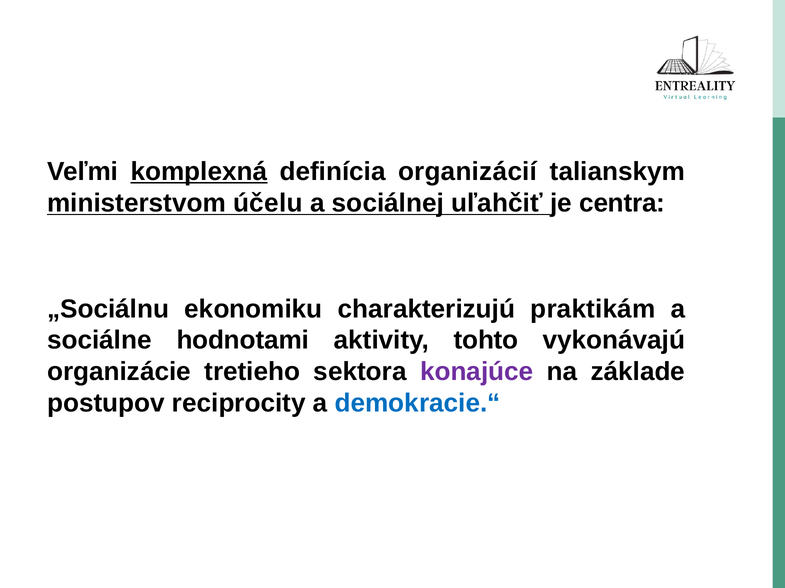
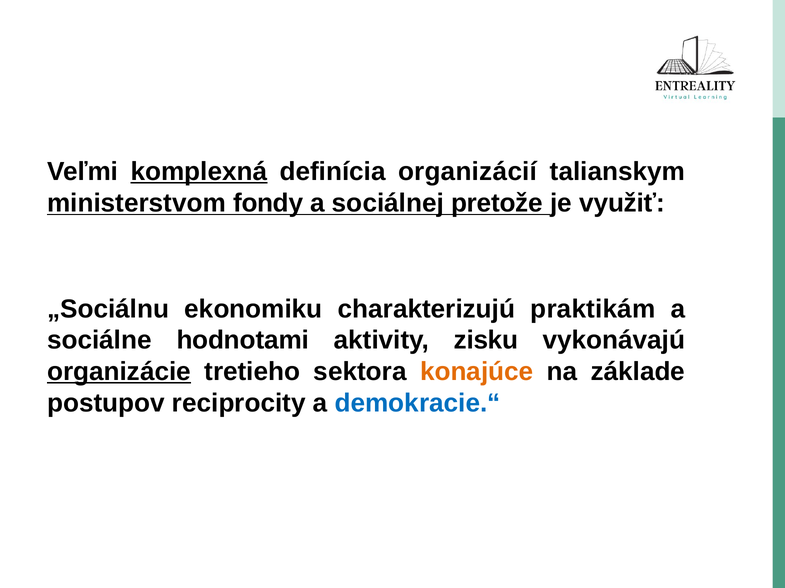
účelu: účelu -> fondy
uľahčiť: uľahčiť -> pretože
centra: centra -> využiť
tohto: tohto -> zisku
organizácie underline: none -> present
konajúce colour: purple -> orange
